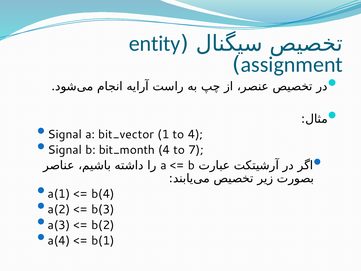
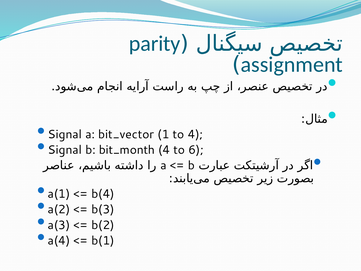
entity: entity -> parity
7: 7 -> 6
